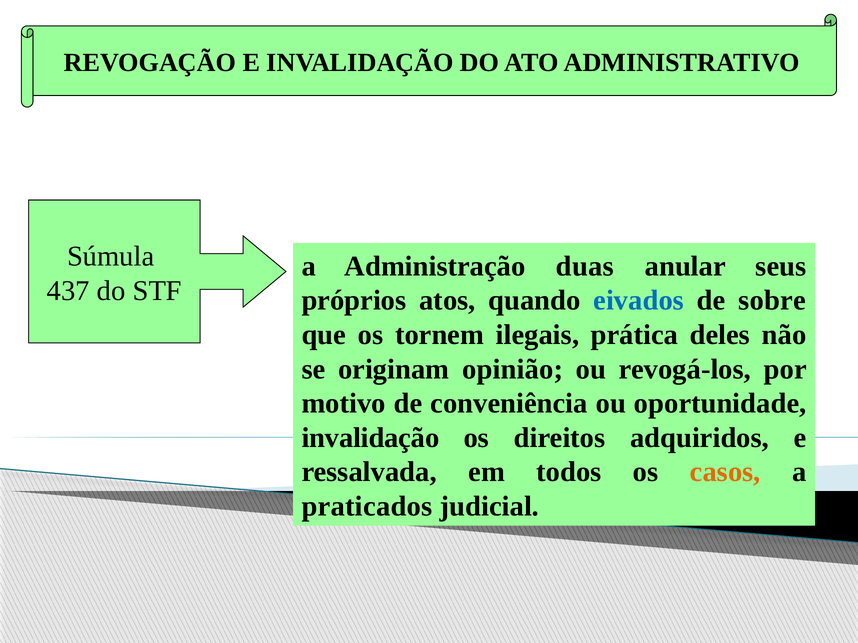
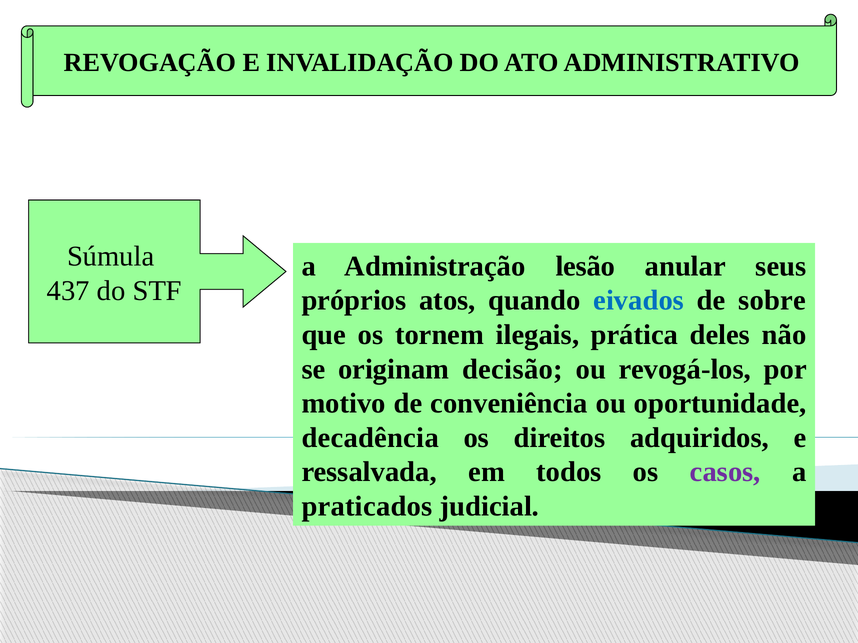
duas: duas -> lesão
opinião: opinião -> decisão
invalidação at (370, 438): invalidação -> decadência
casos colour: orange -> purple
